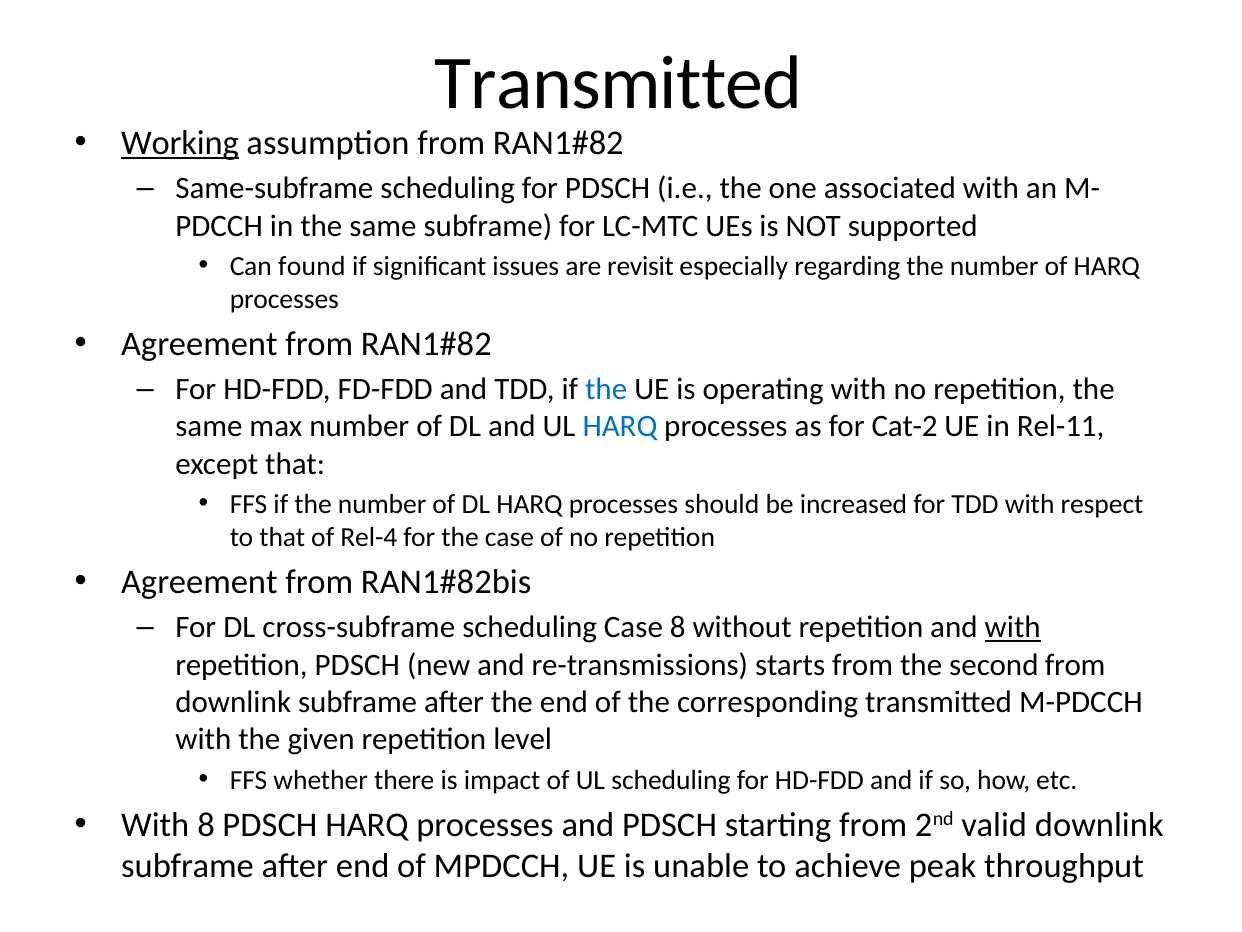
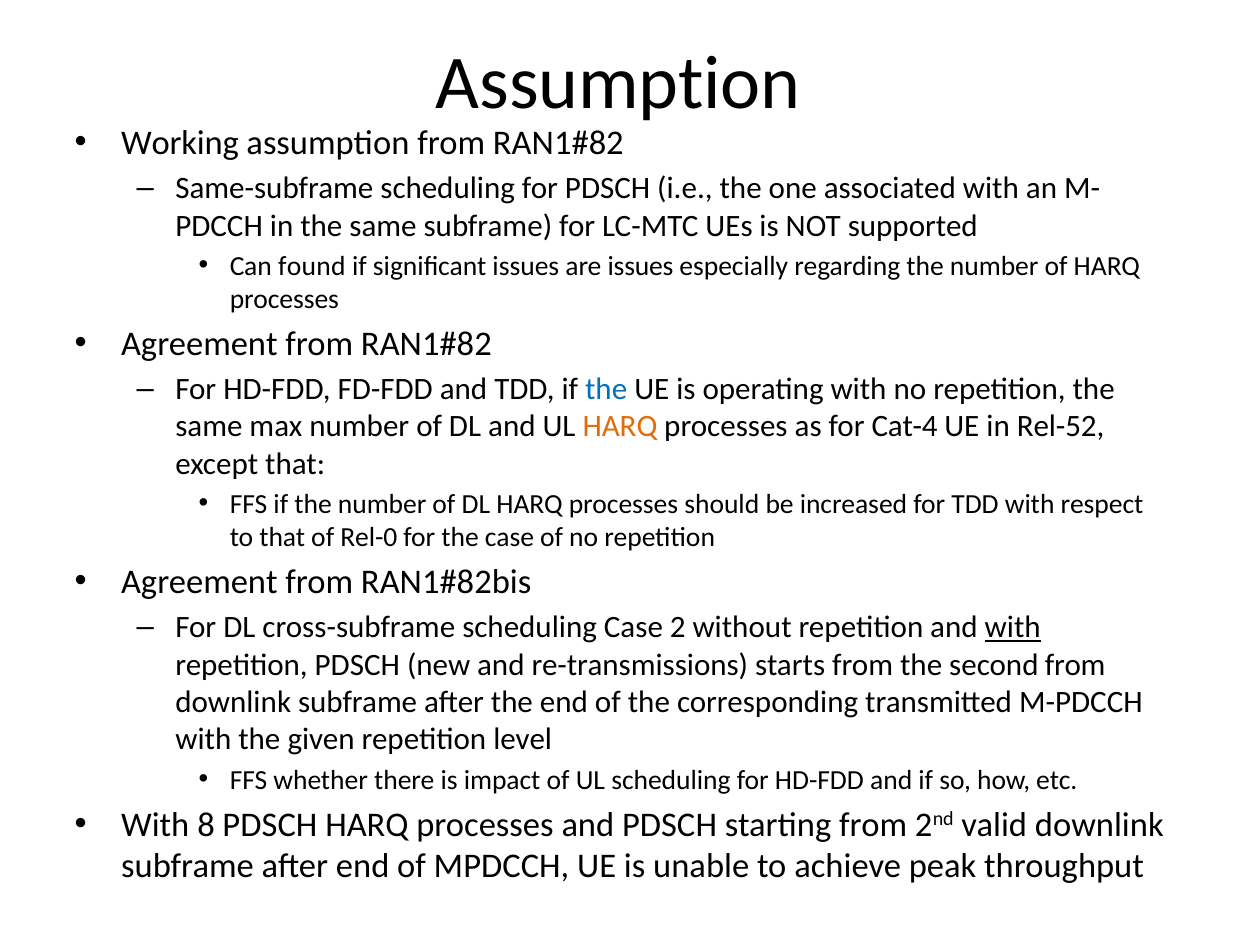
Transmitted at (619, 83): Transmitted -> Assumption
Working underline: present -> none
are revisit: revisit -> issues
HARQ at (620, 427) colour: blue -> orange
Cat-2: Cat-2 -> Cat-4
Rel-11: Rel-11 -> Rel-52
Rel-4: Rel-4 -> Rel-0
Case 8: 8 -> 2
